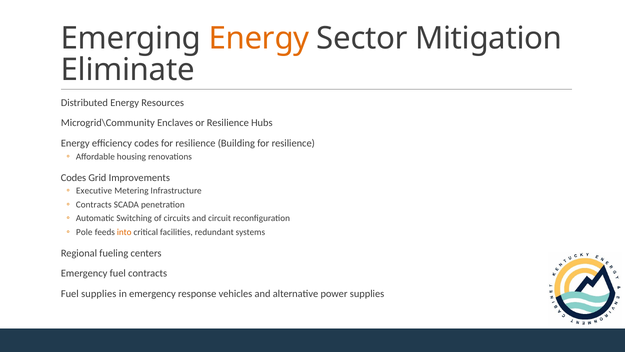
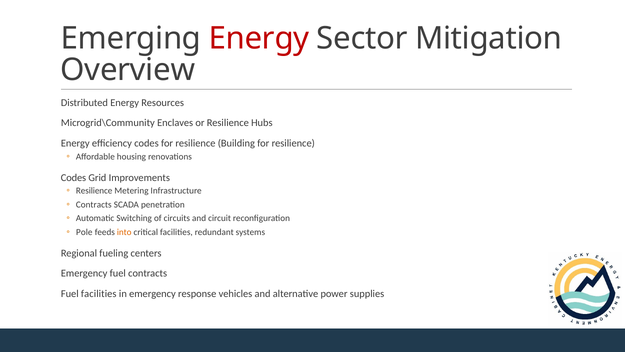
Energy at (259, 38) colour: orange -> red
Eliminate: Eliminate -> Overview
Executive at (94, 191): Executive -> Resilience
Fuel supplies: supplies -> facilities
